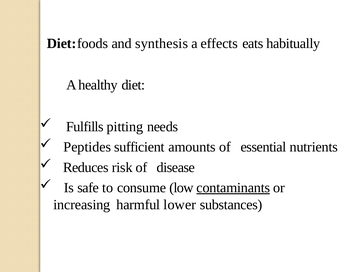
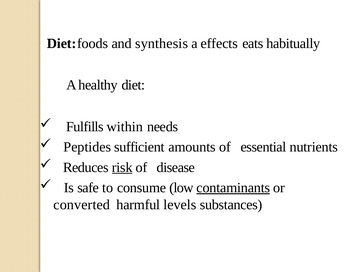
pitting: pitting -> within
risk underline: none -> present
increasing: increasing -> converted
lower: lower -> levels
